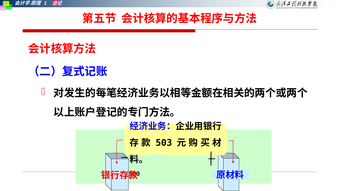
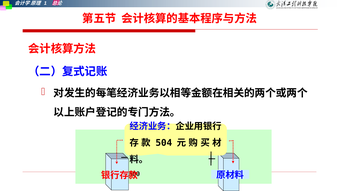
503: 503 -> 504
